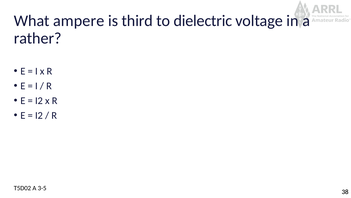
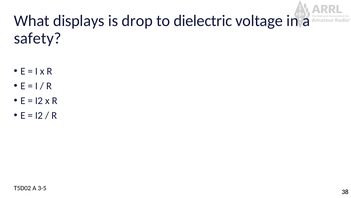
ampere: ampere -> displays
third: third -> drop
rather: rather -> safety
